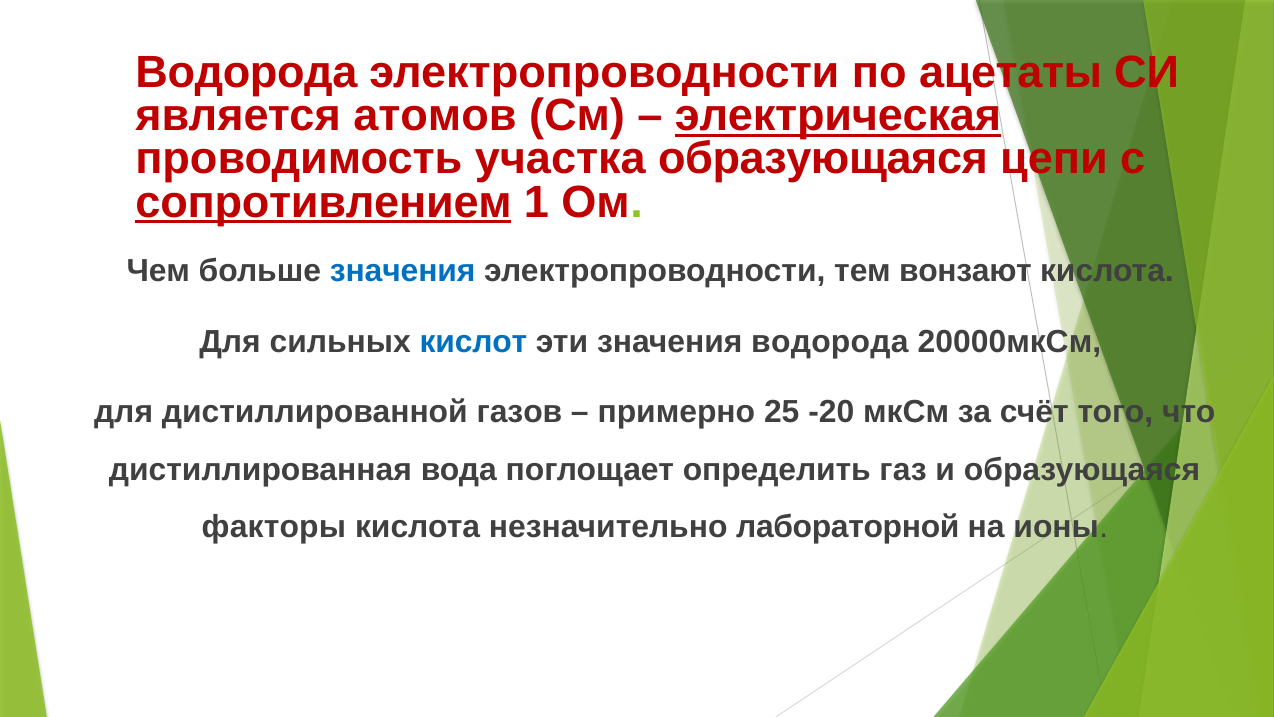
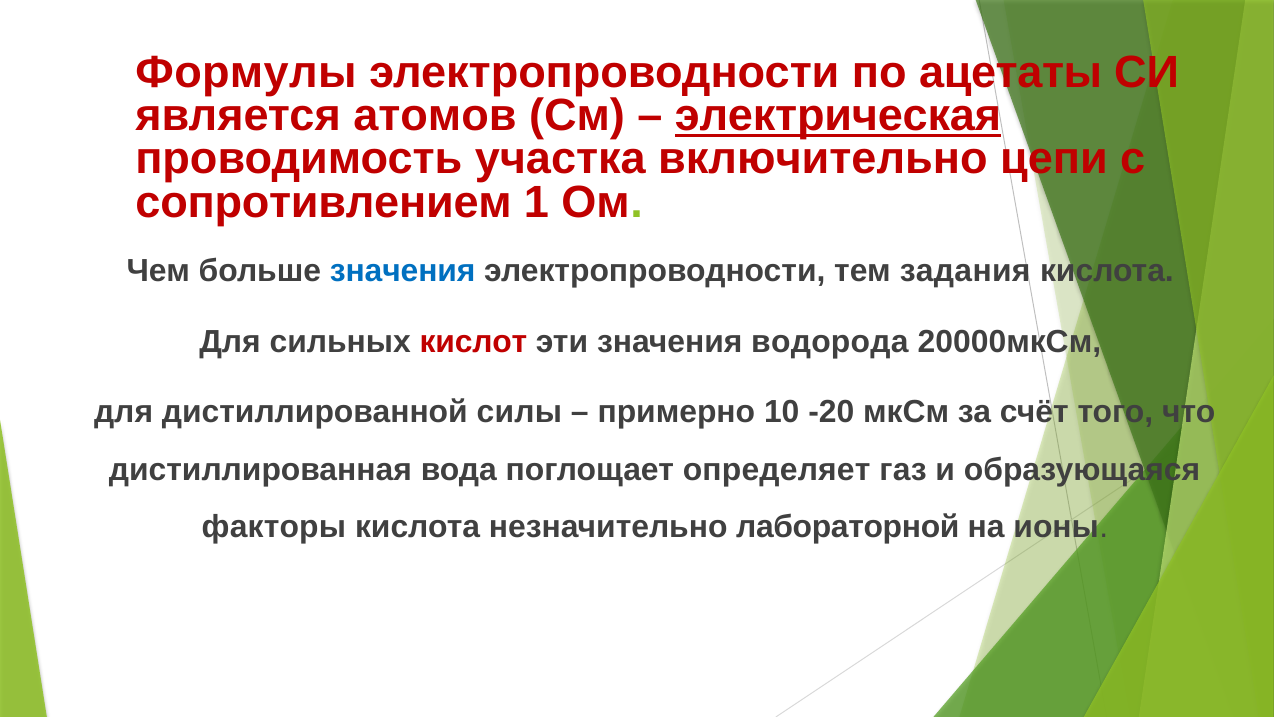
Водорода at (246, 72): Водорода -> Формулы
участка образующаяся: образующаяся -> включительно
сопротивлением underline: present -> none
вонзают: вонзают -> задания
кислот colour: blue -> red
газов: газов -> силы
25: 25 -> 10
определить: определить -> определяет
